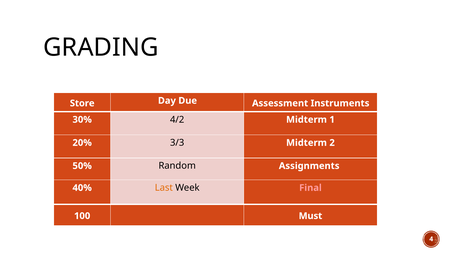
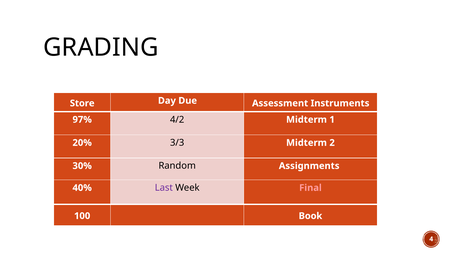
30%: 30% -> 97%
50%: 50% -> 30%
Last colour: orange -> purple
Must: Must -> Book
